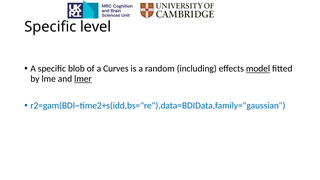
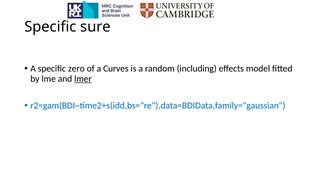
level: level -> sure
blob: blob -> zero
model underline: present -> none
